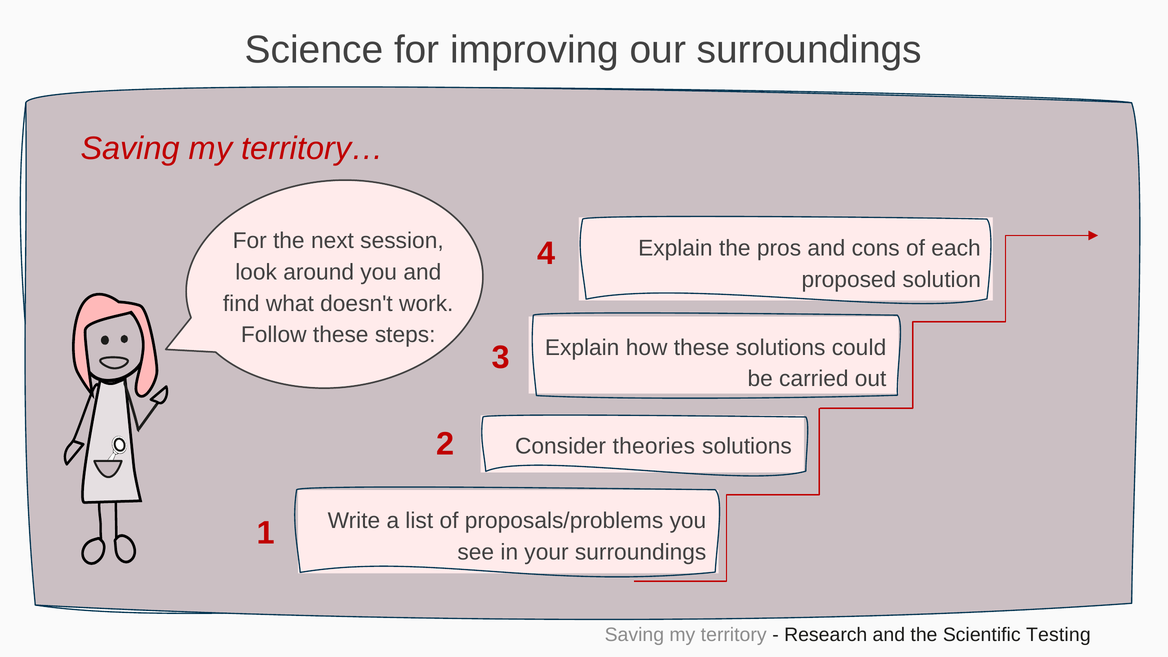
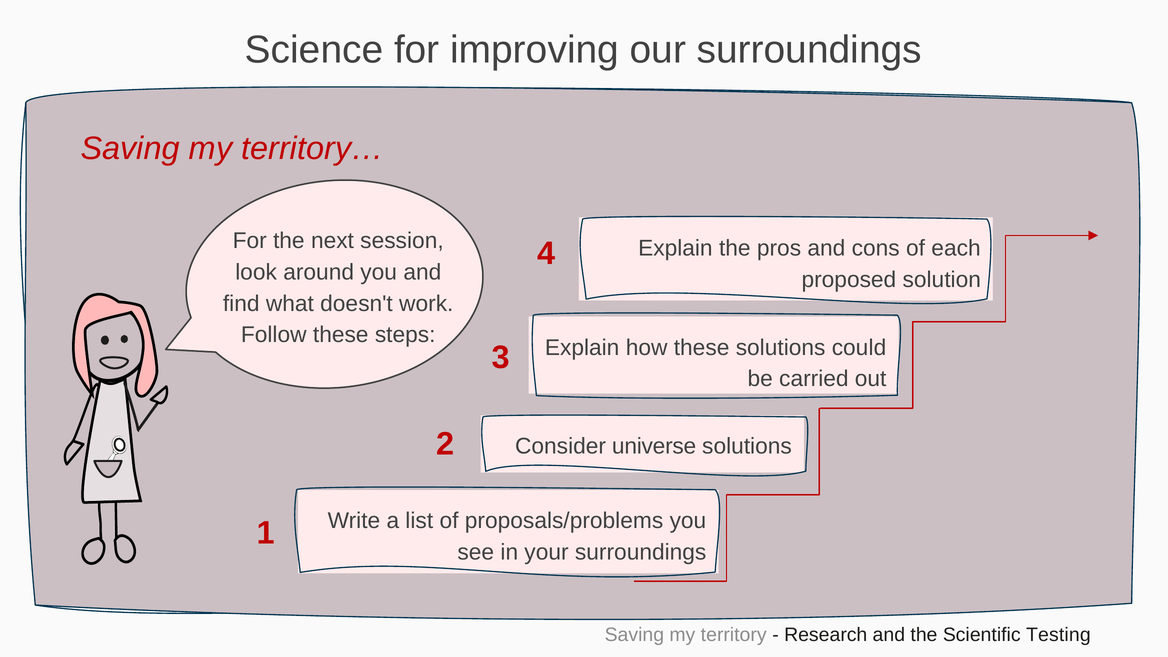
theories: theories -> universe
